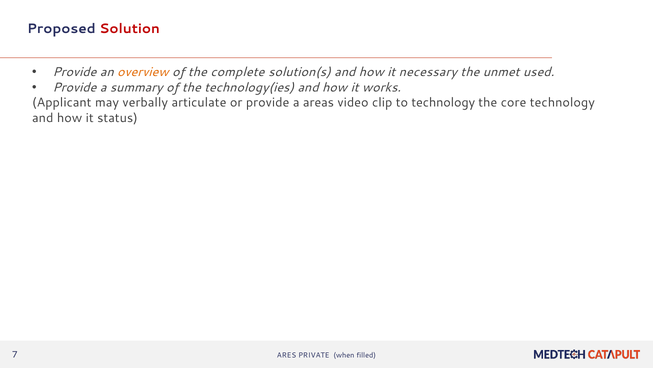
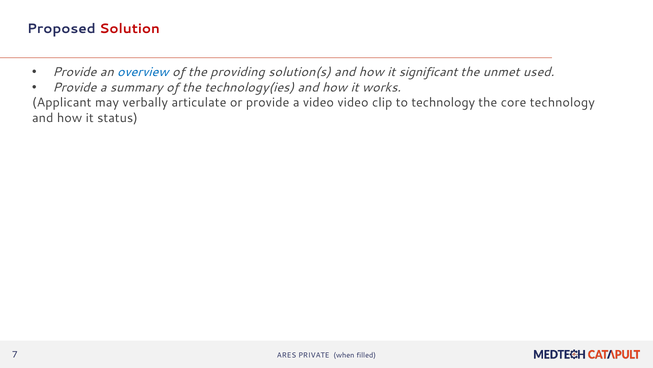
overview colour: orange -> blue
complete: complete -> providing
necessary: necessary -> significant
a areas: areas -> video
